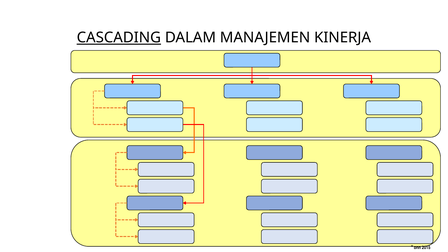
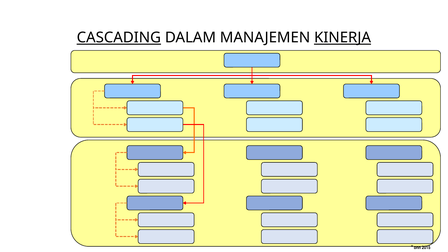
KINERJA underline: none -> present
